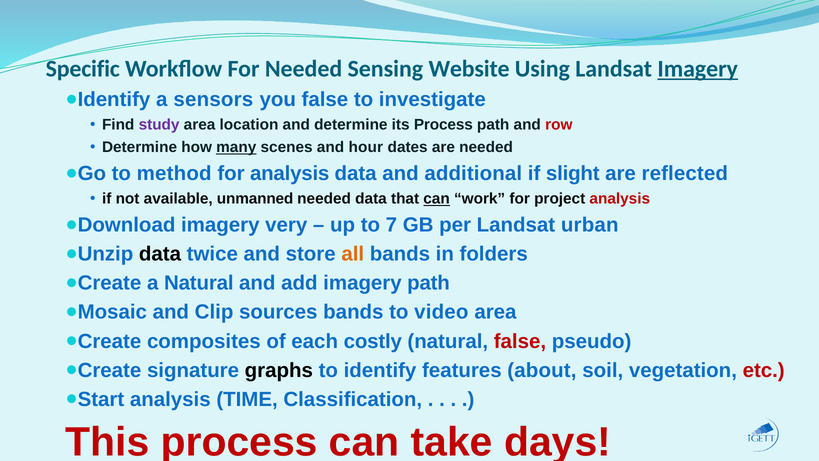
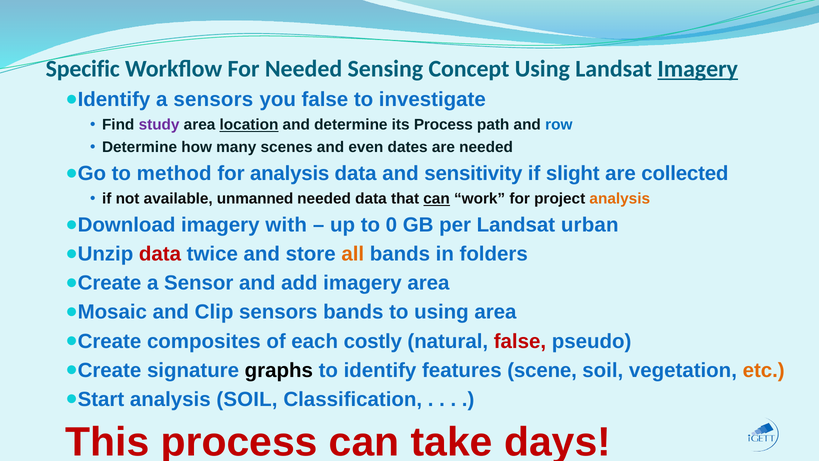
Website: Website -> Concept
location underline: none -> present
row colour: red -> blue
many underline: present -> none
hour: hour -> even
additional: additional -> sensitivity
reflected: reflected -> collected
analysis at (620, 199) colour: red -> orange
very: very -> with
7: 7 -> 0
data at (160, 254) colour: black -> red
a Natural: Natural -> Sensor
imagery path: path -> area
Clip sources: sources -> sensors
to video: video -> using
about: about -> scene
etc colour: red -> orange
analysis TIME: TIME -> SOIL
